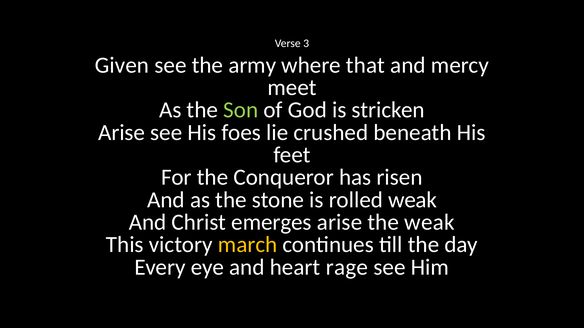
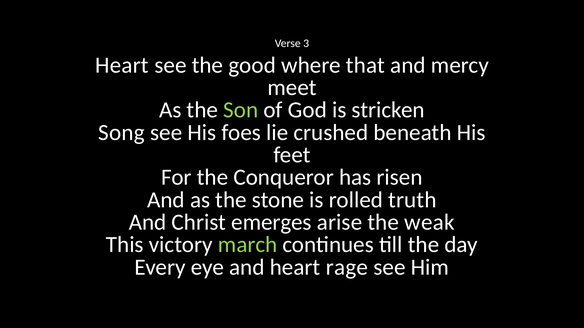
Given at (122, 65): Given -> Heart
army: army -> good
Arise at (122, 133): Arise -> Song
rolled weak: weak -> truth
march colour: yellow -> light green
